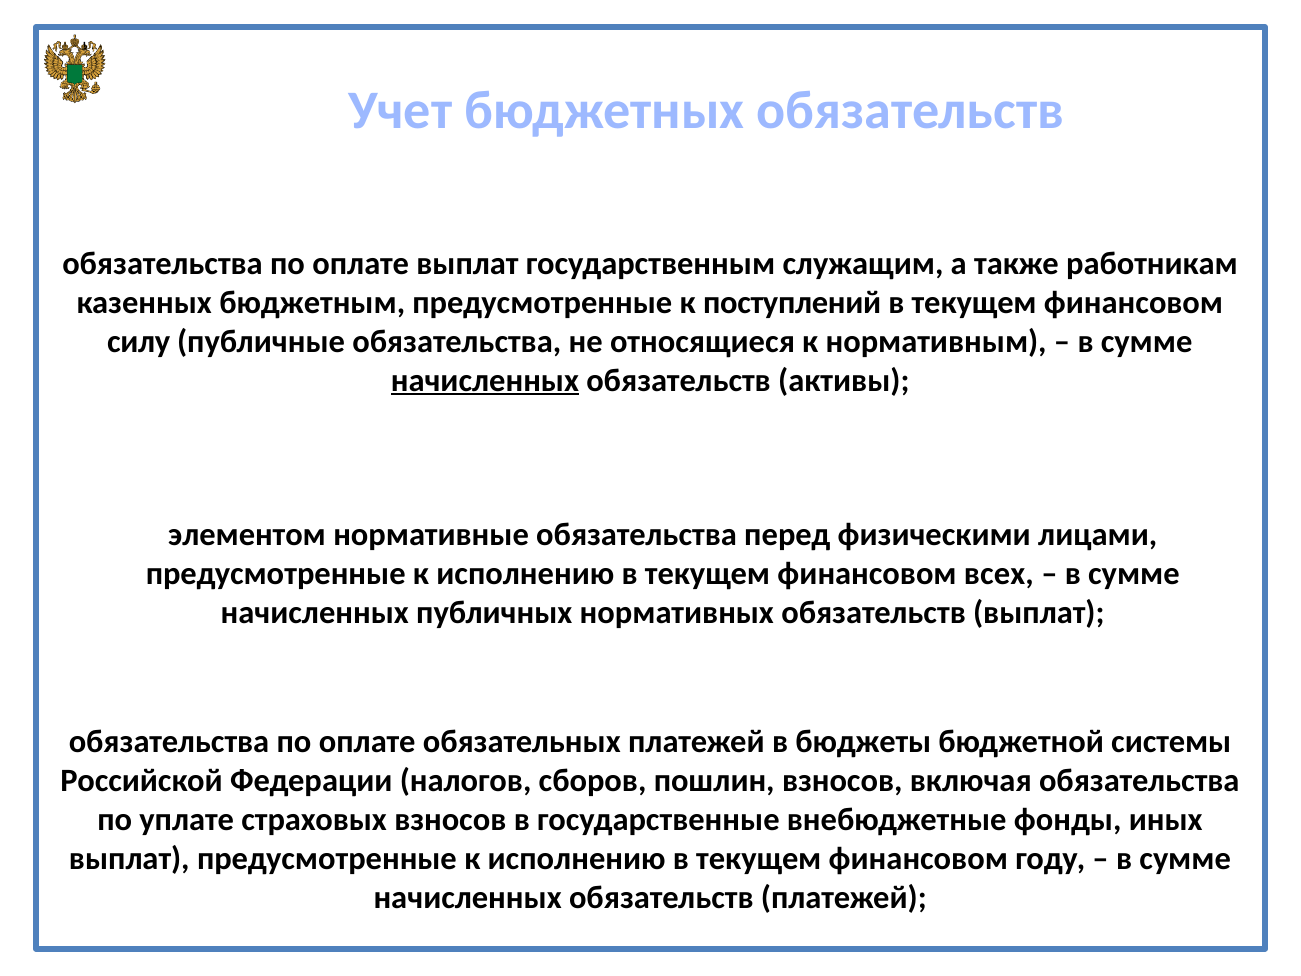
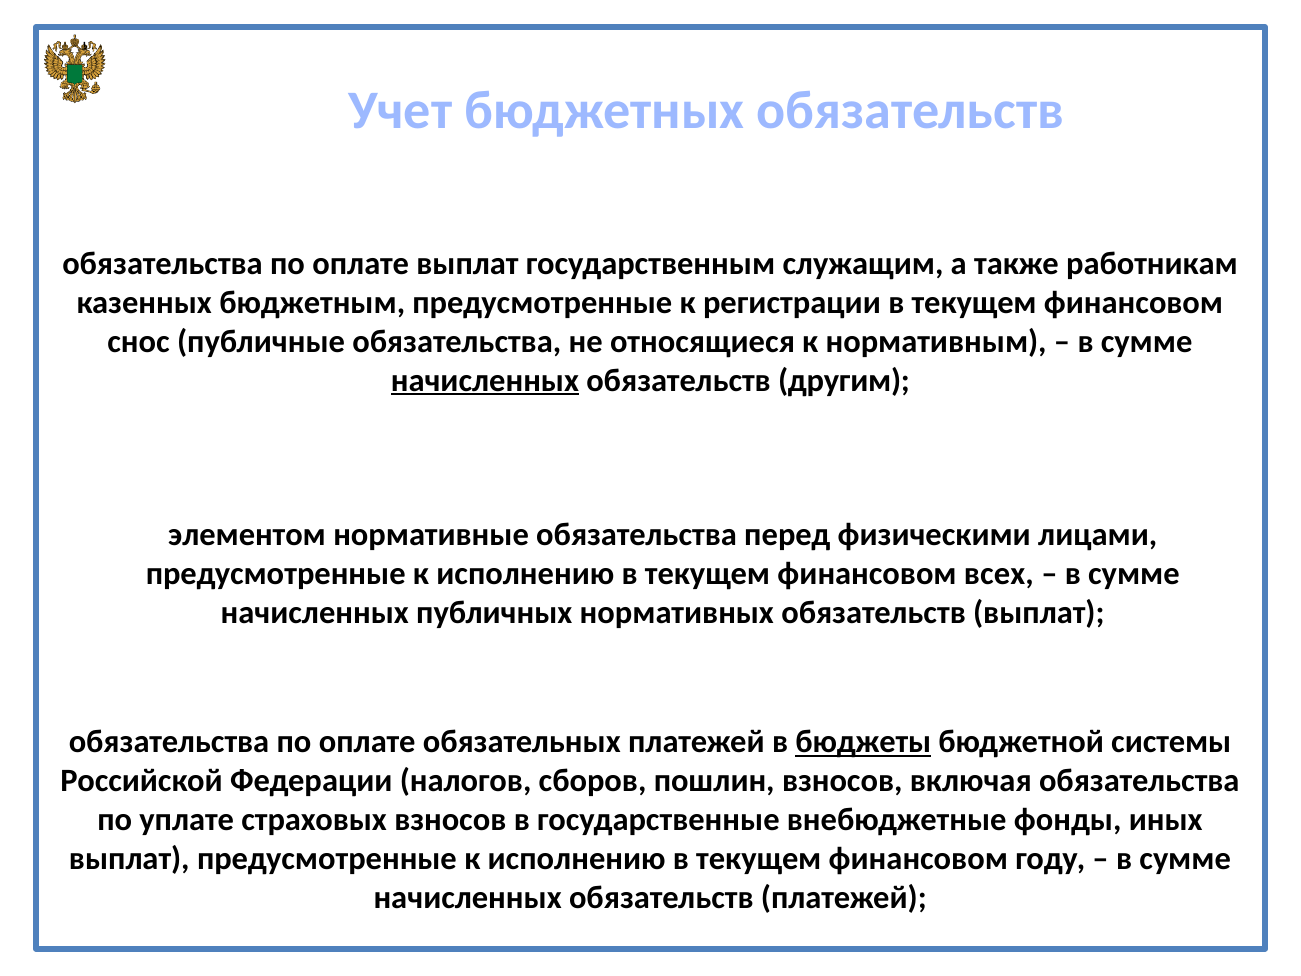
поступлений: поступлений -> регистрации
силу: силу -> снос
активы: активы -> другим
бюджеты underline: none -> present
